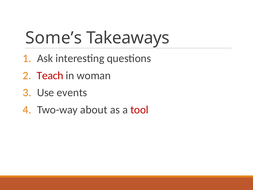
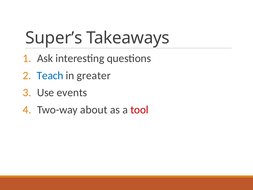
Some’s: Some’s -> Super’s
Teach colour: red -> blue
woman: woman -> greater
